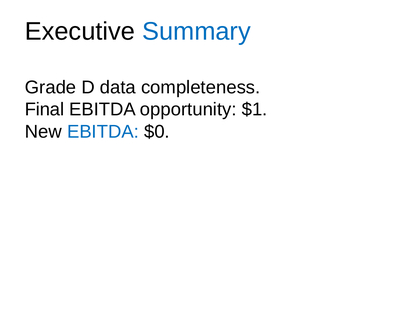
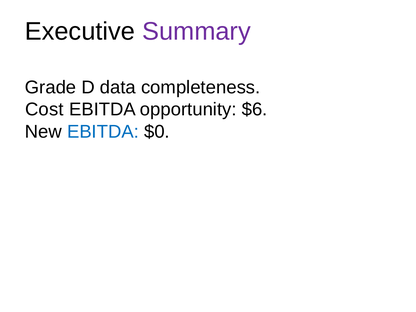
Summary colour: blue -> purple
Final: Final -> Cost
$1: $1 -> $6
